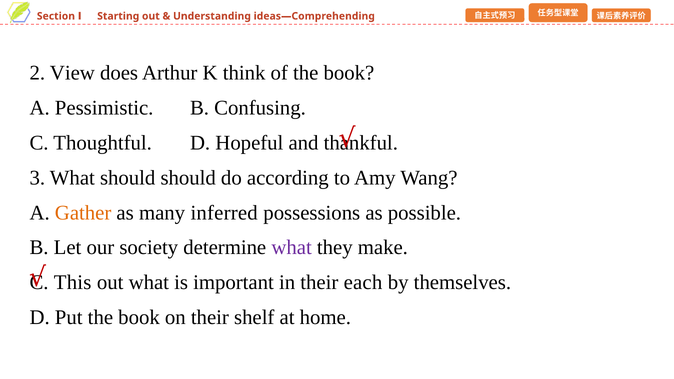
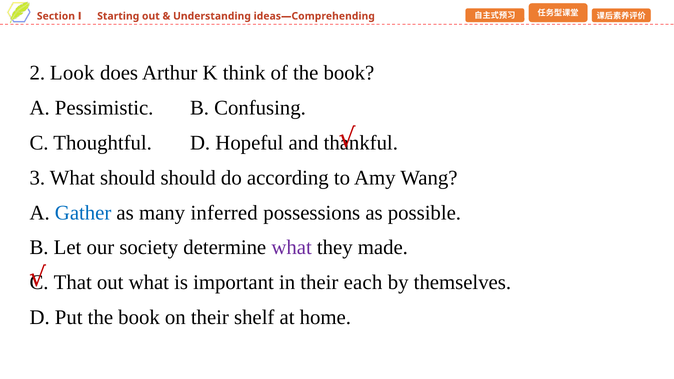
View: View -> Look
Gather colour: orange -> blue
make: make -> made
This: This -> That
